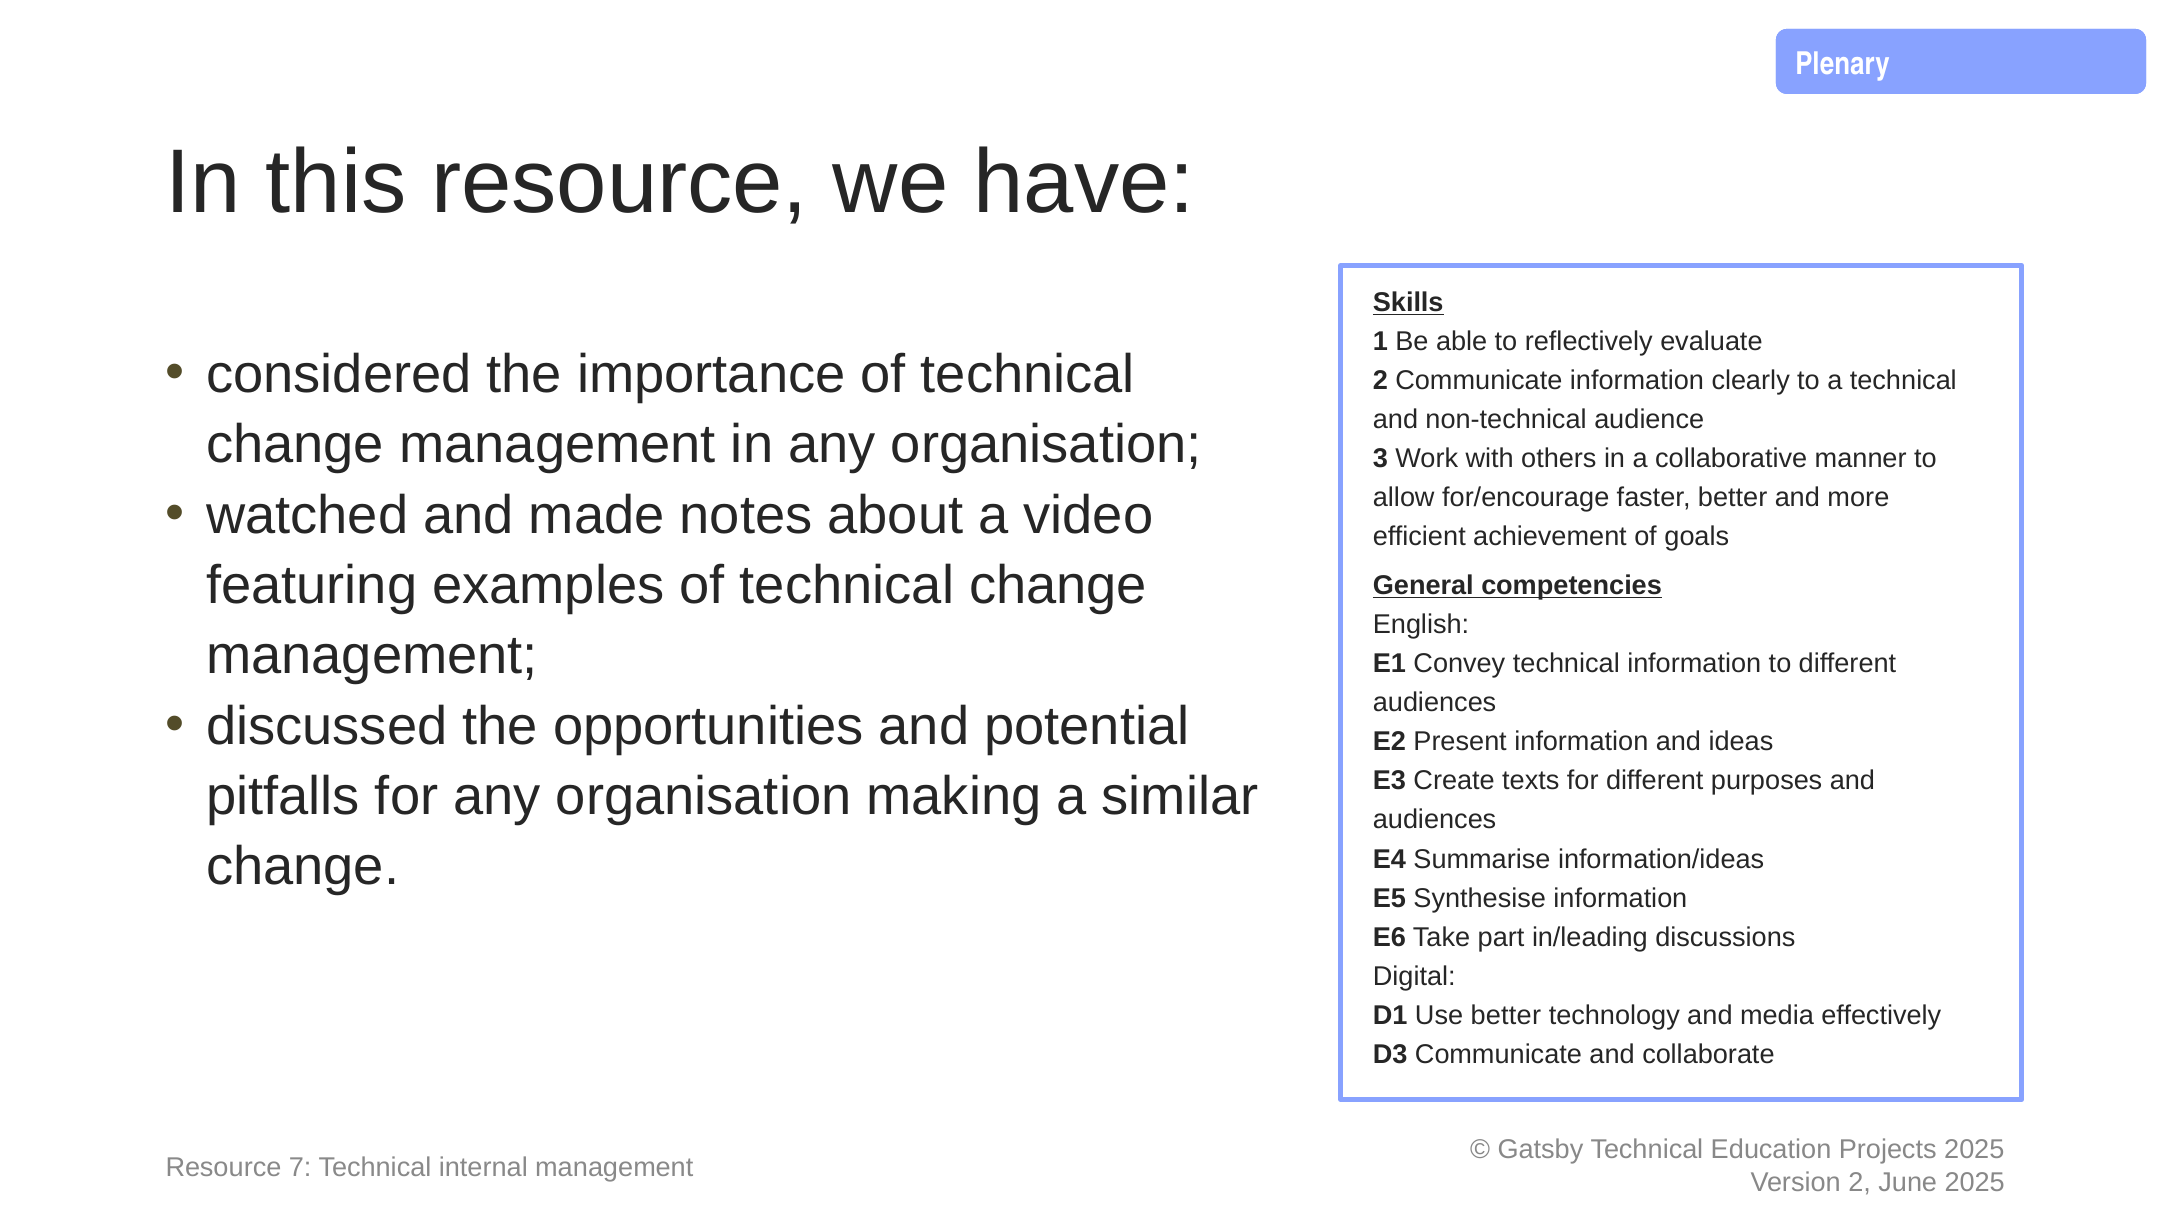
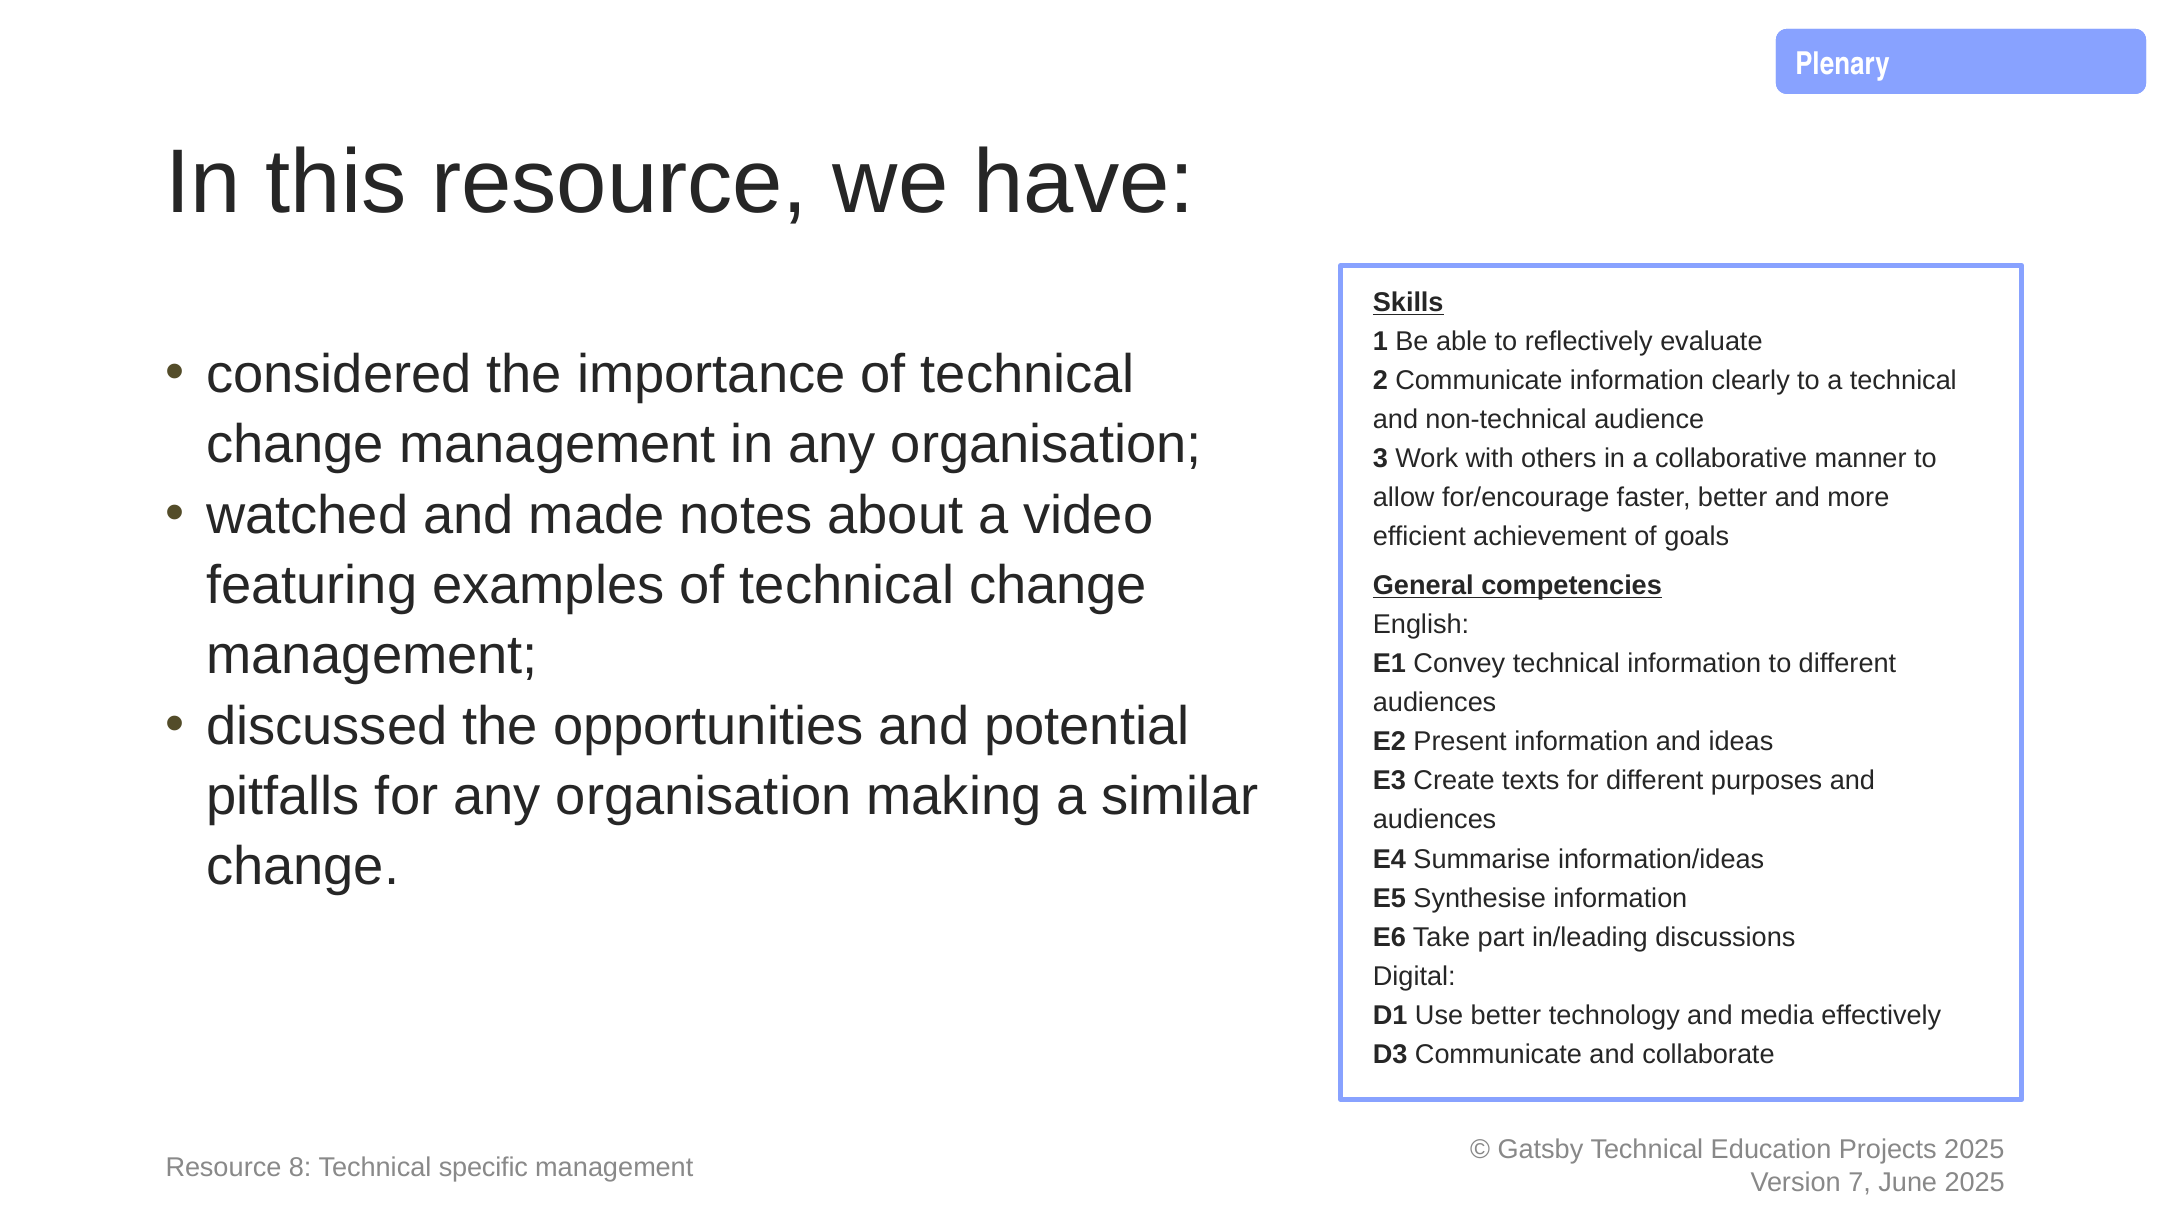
7: 7 -> 8
internal: internal -> specific
2 at (1860, 1182): 2 -> 7
